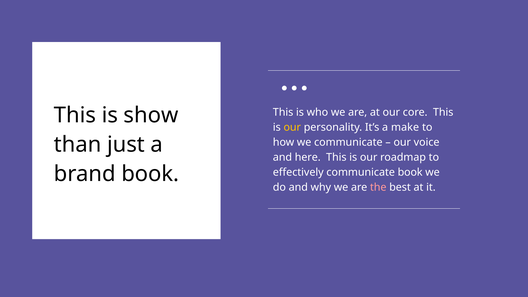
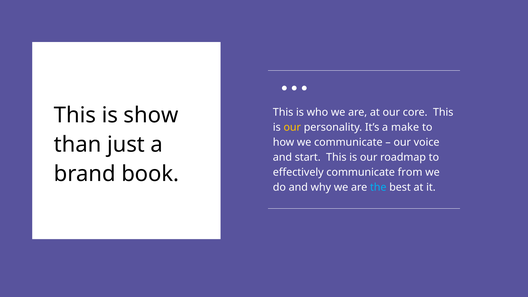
here: here -> start
communicate book: book -> from
the colour: pink -> light blue
